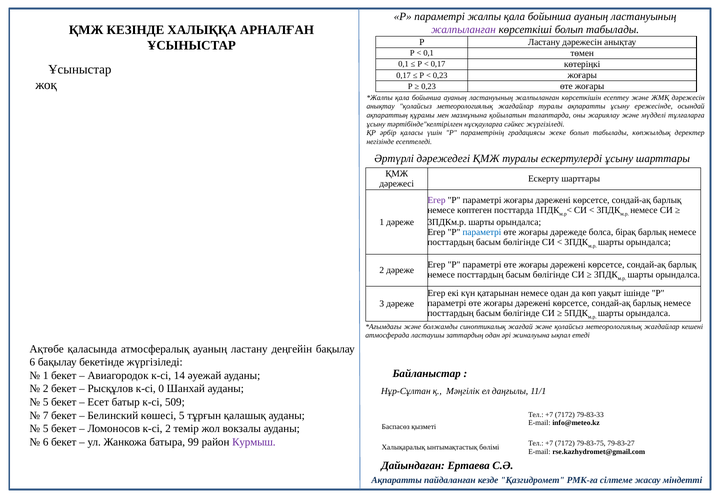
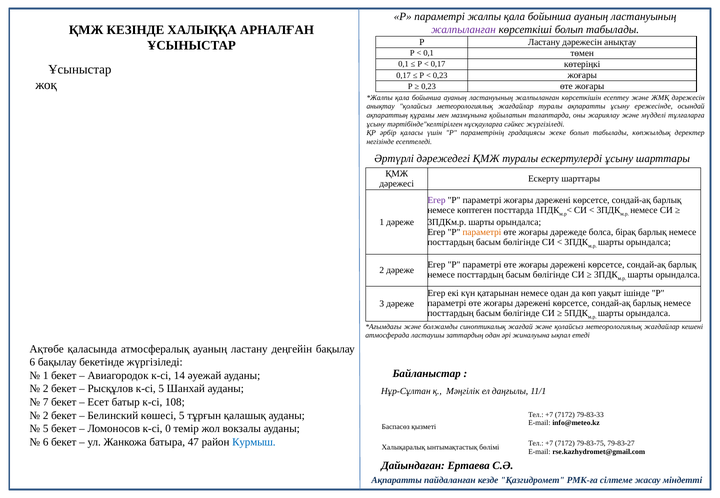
параметрі at (482, 232) colour: blue -> orange
к-сі 0: 0 -> 5
5 at (46, 402): 5 -> 7
509: 509 -> 108
7 at (46, 416): 7 -> 2
к-сі 2: 2 -> 0
99: 99 -> 47
Курмыш colour: purple -> blue
